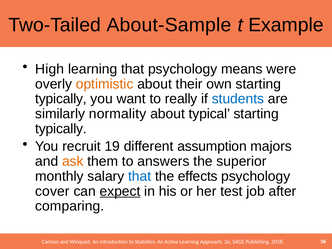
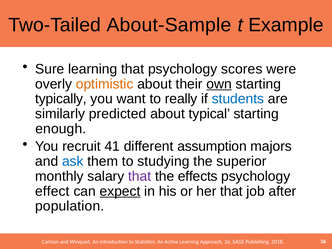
High: High -> Sure
means: means -> scores
own underline: none -> present
normality: normality -> predicted
typically at (61, 129): typically -> enough
19: 19 -> 41
ask colour: orange -> blue
answers: answers -> studying
that at (140, 176) colour: blue -> purple
cover: cover -> effect
her test: test -> that
comparing: comparing -> population
